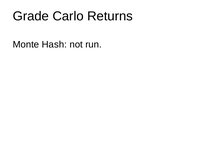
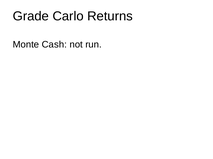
Hash: Hash -> Cash
